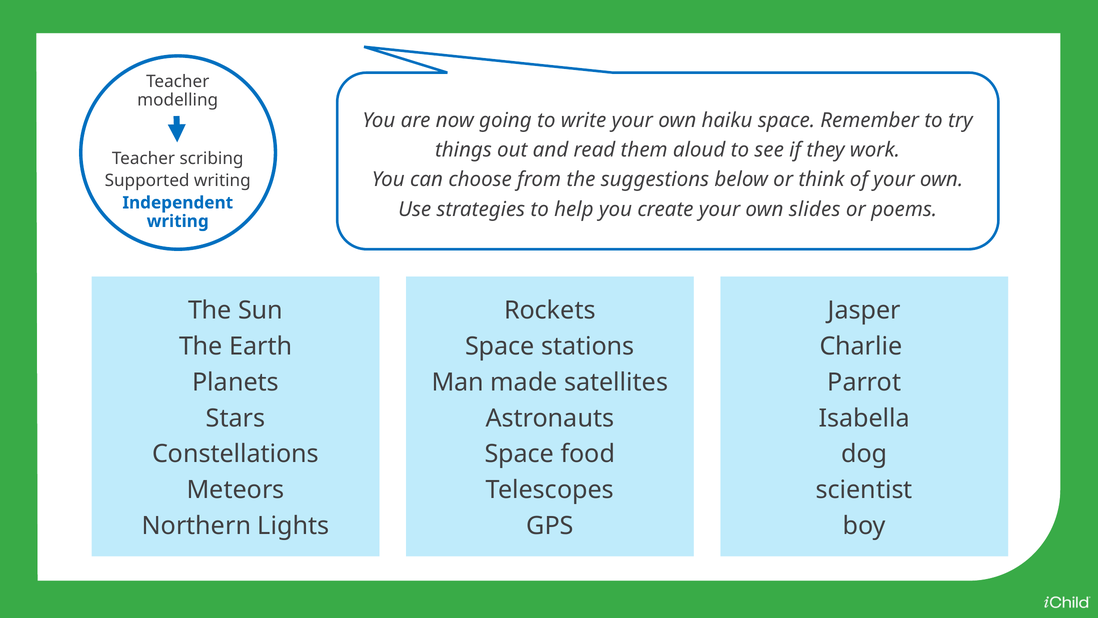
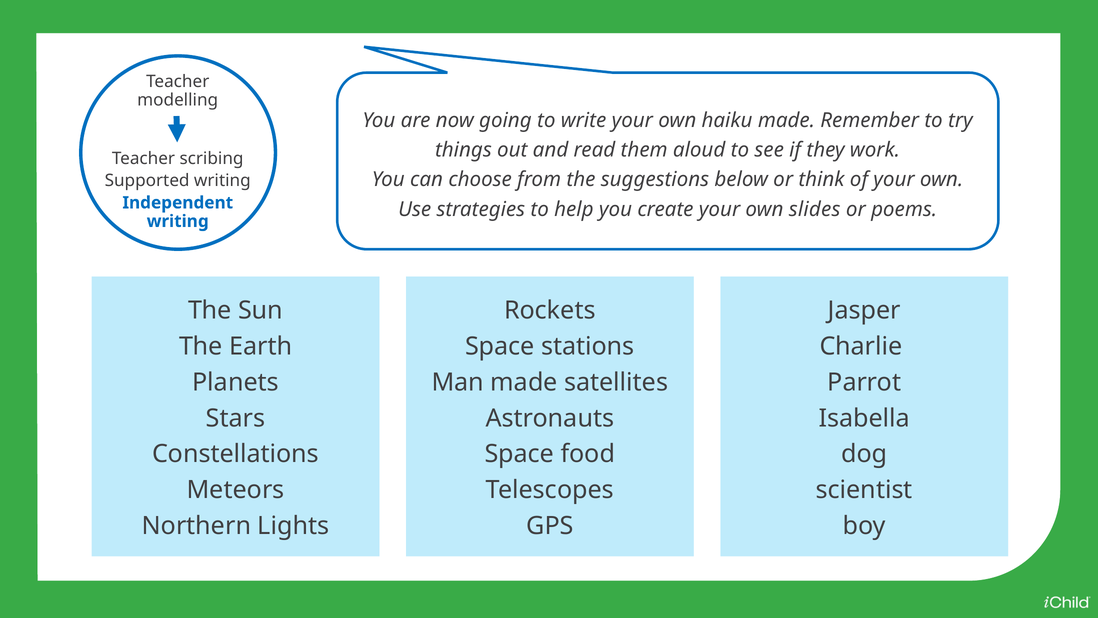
haiku space: space -> made
